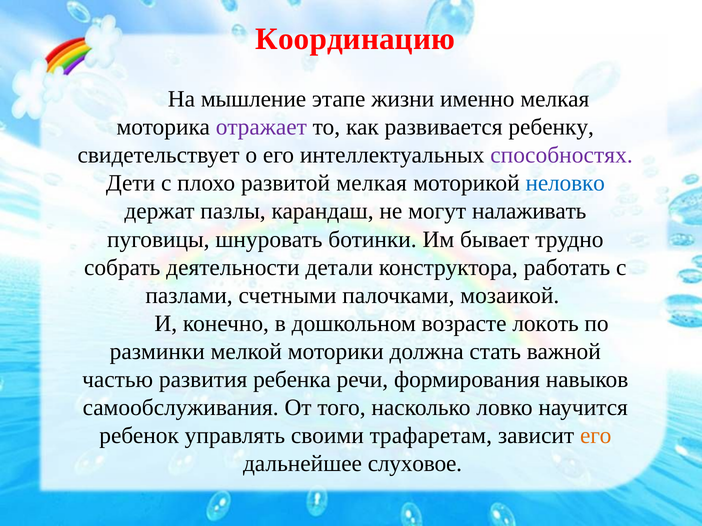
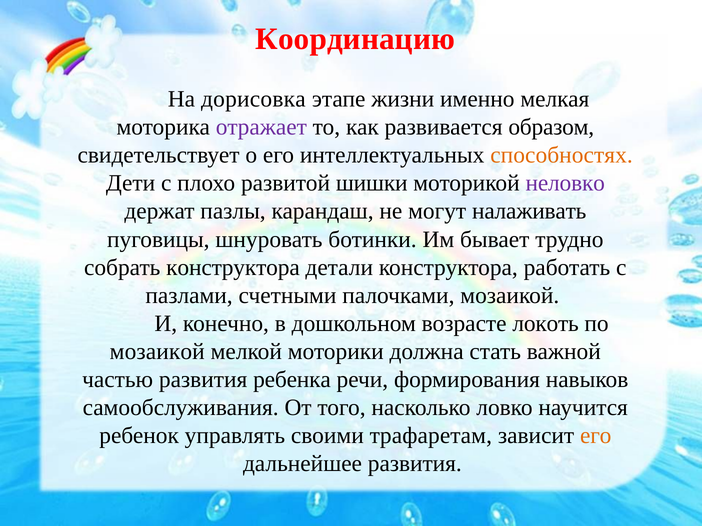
мышление: мышление -> дорисовка
ребенку: ребенку -> образом
способностях colour: purple -> orange
развитой мелкая: мелкая -> шишки
неловко colour: blue -> purple
собрать деятельности: деятельности -> конструктора
разминки at (157, 352): разминки -> мозаикой
дальнейшее слуховое: слуховое -> развития
